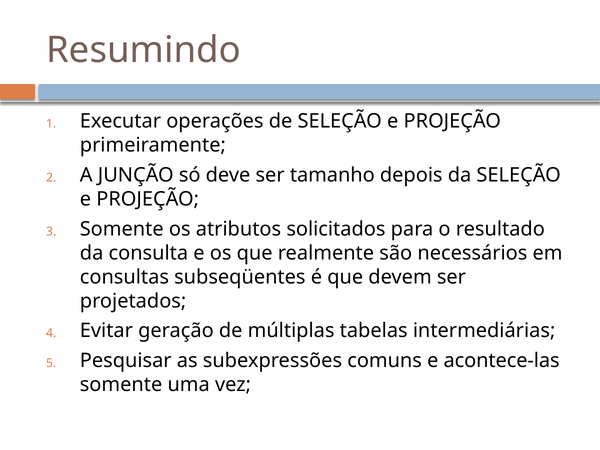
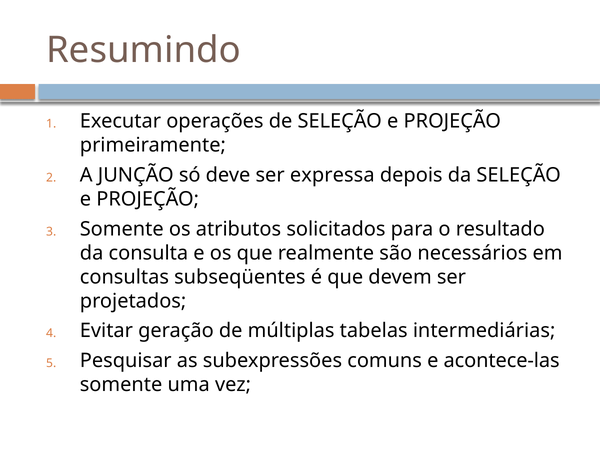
tamanho: tamanho -> expressa
